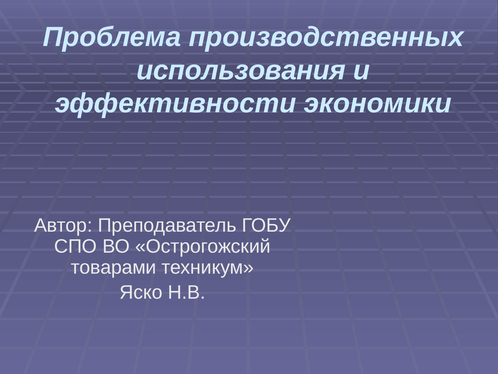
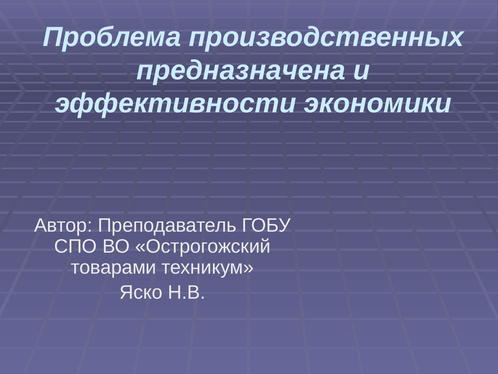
использования: использования -> предназначена
